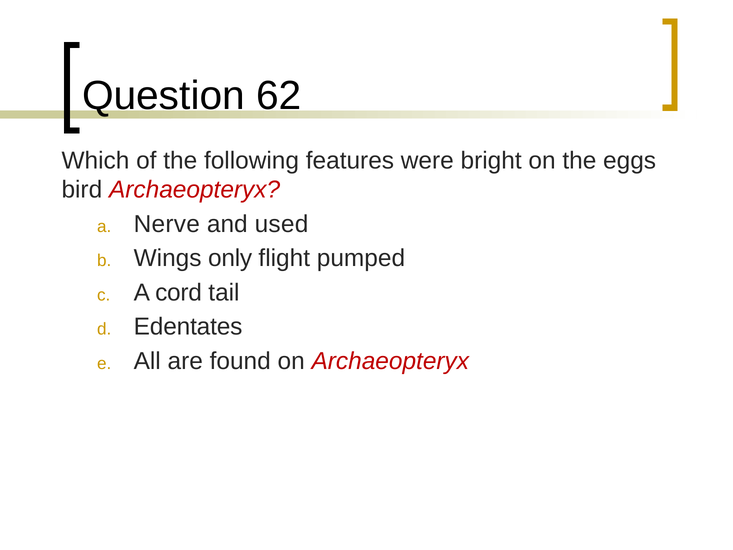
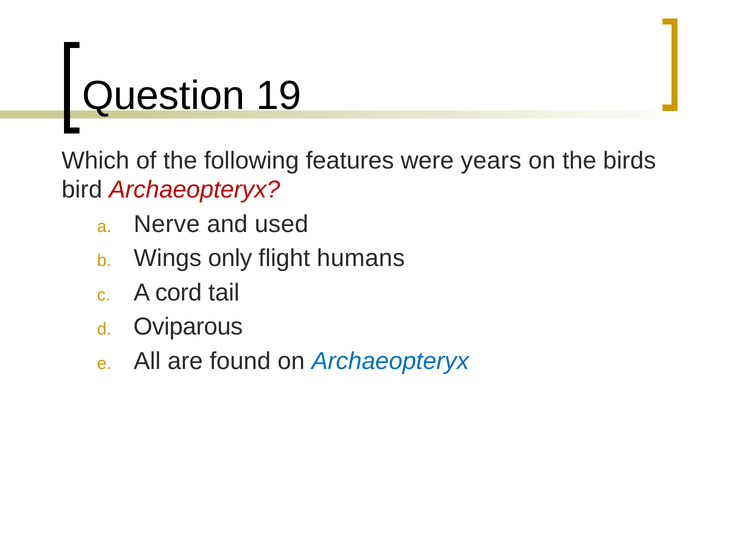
62: 62 -> 19
bright: bright -> years
eggs: eggs -> birds
pumped: pumped -> humans
Edentates: Edentates -> Oviparous
Archaeopteryx at (390, 361) colour: red -> blue
